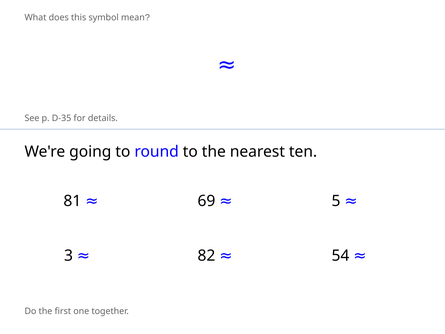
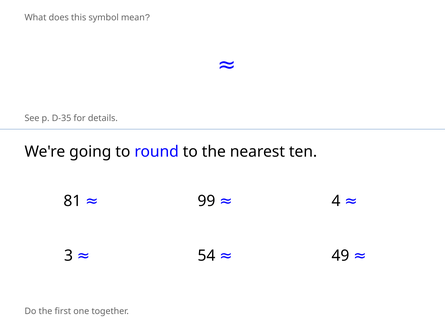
69: 69 -> 99
5: 5 -> 4
82: 82 -> 54
54: 54 -> 49
